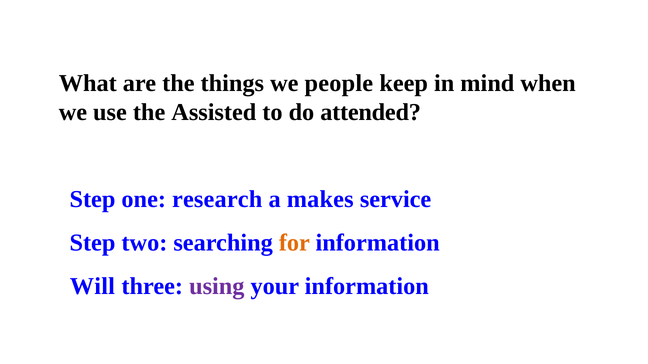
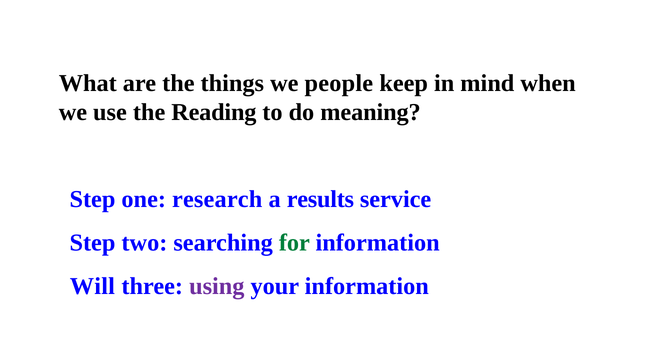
Assisted: Assisted -> Reading
attended: attended -> meaning
makes: makes -> results
for colour: orange -> green
